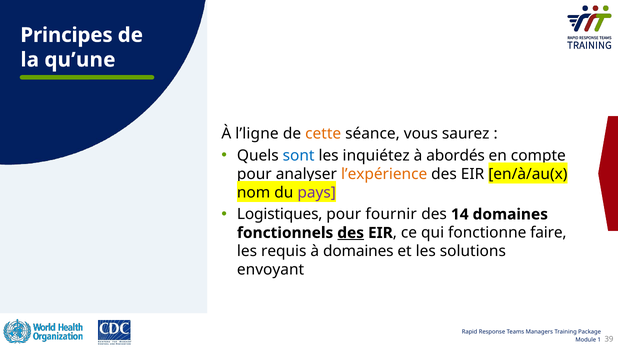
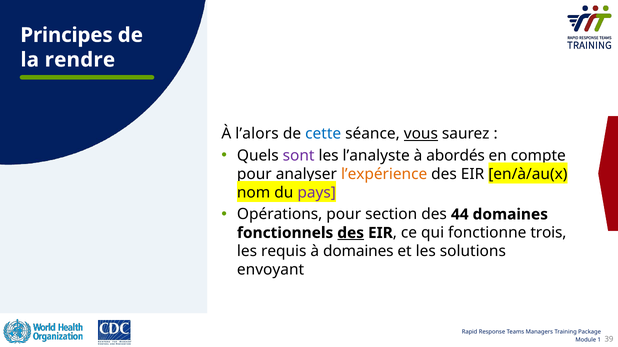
quʼune: quʼune -> rendre
l’ligne: l’ligne -> l’alors
cette colour: orange -> blue
vous underline: none -> present
sont colour: blue -> purple
inquiétez: inquiétez -> lʼanalyste
Logistiques: Logistiques -> Opérations
fournir: fournir -> section
14: 14 -> 44
faire: faire -> trois
